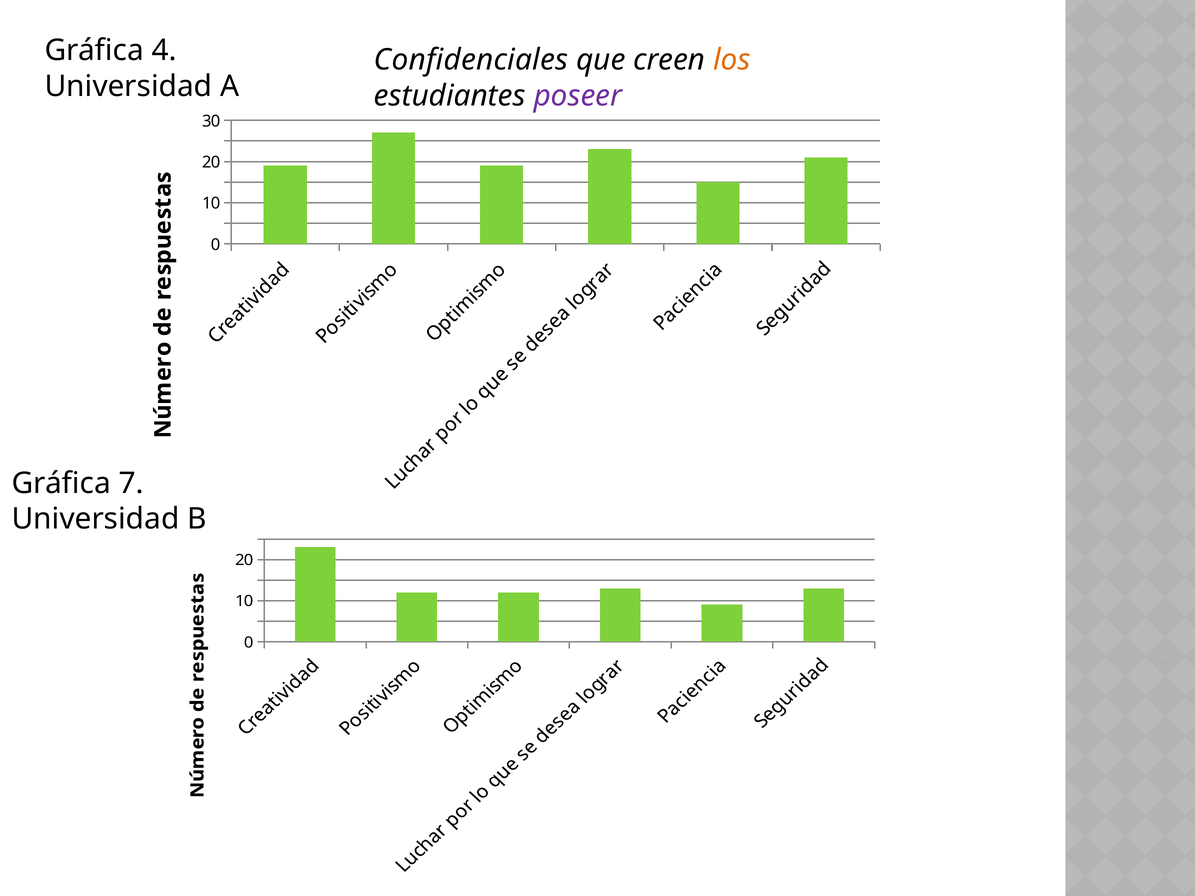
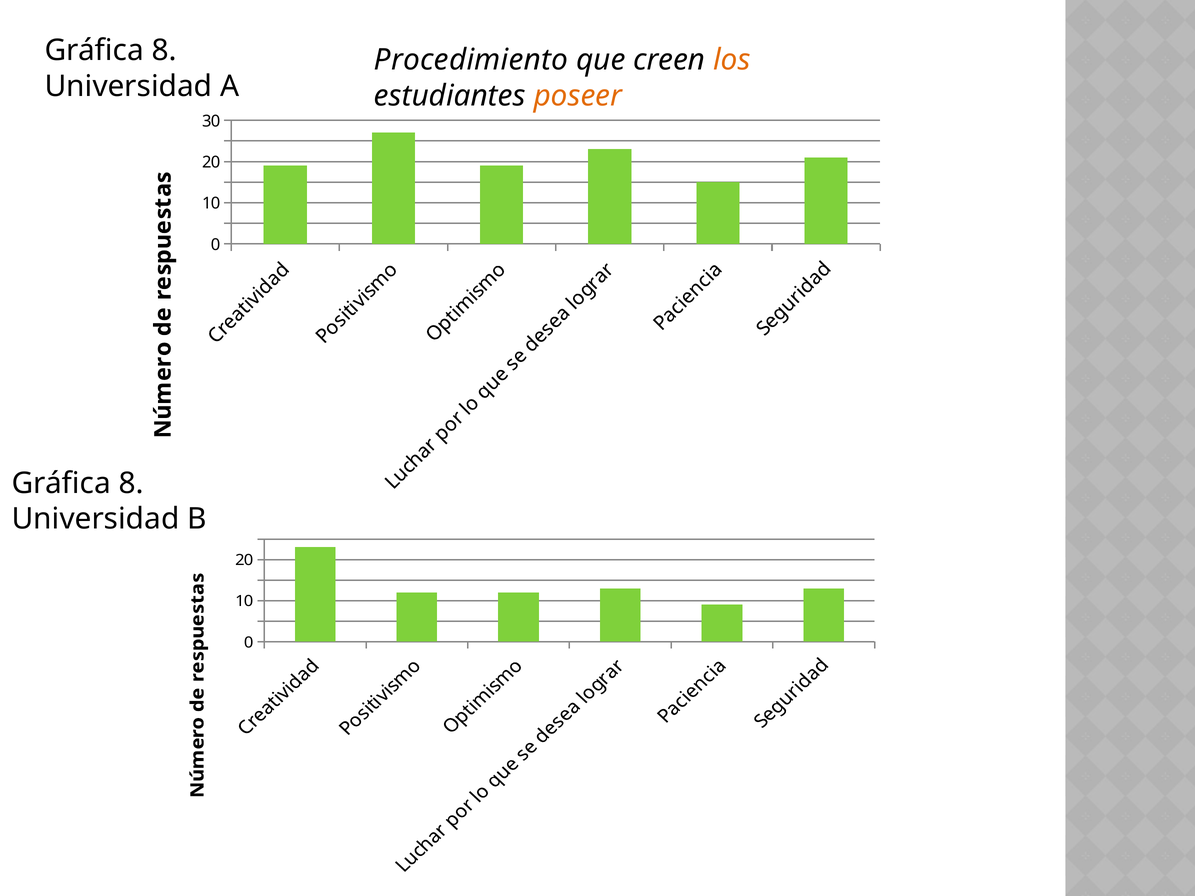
4 at (164, 51): 4 -> 8
Confidenciales: Confidenciales -> Procedimiento
poseer colour: purple -> orange
7 at (131, 483): 7 -> 8
